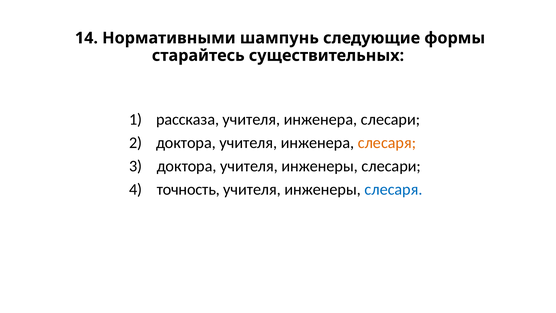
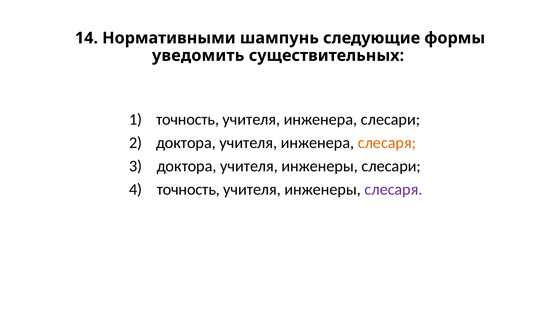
старайтесь: старайтесь -> уведомить
рассказа at (188, 119): рассказа -> точность
слесаря at (394, 189) colour: blue -> purple
